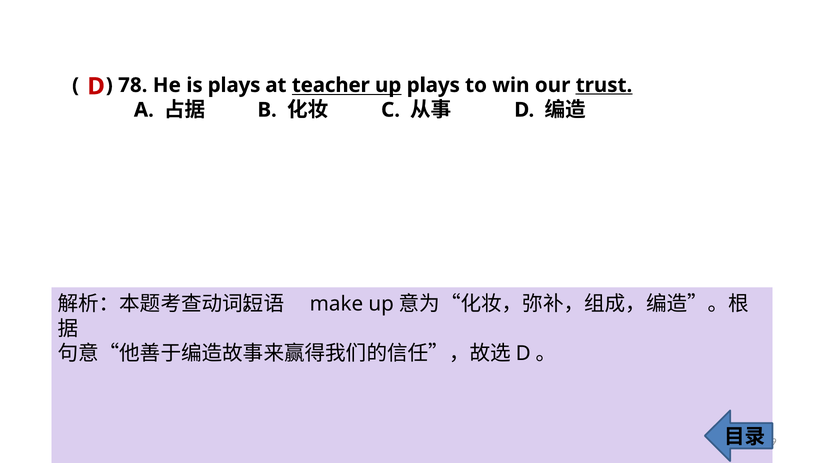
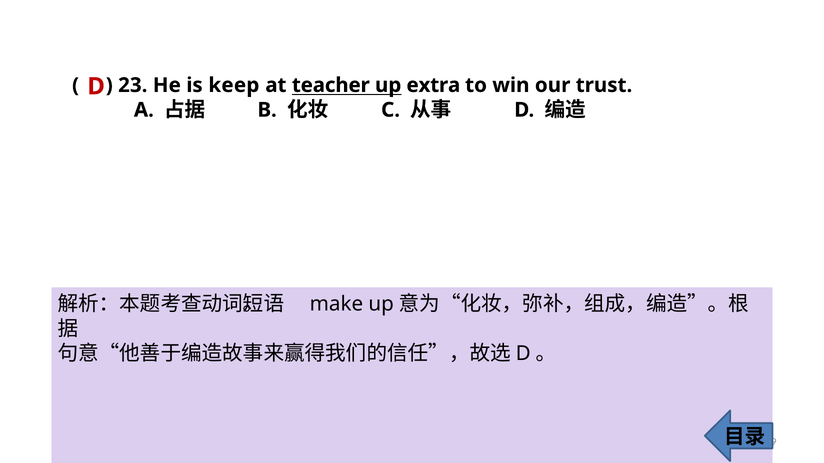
78: 78 -> 23
is plays: plays -> keep
up plays: plays -> extra
trust underline: present -> none
